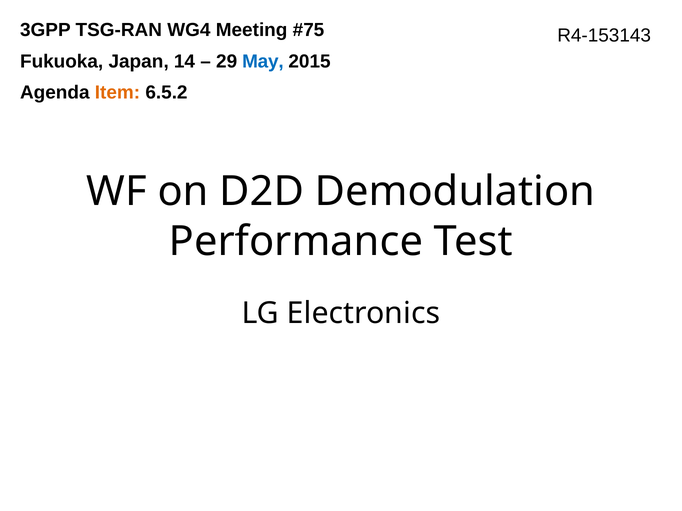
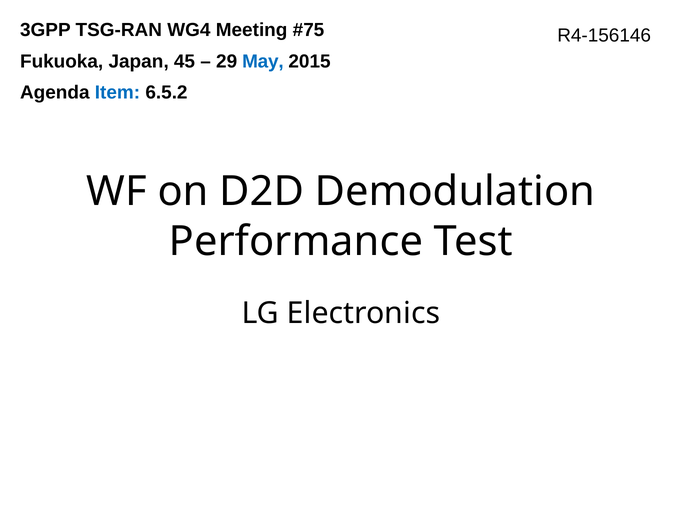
R4-153143: R4-153143 -> R4-156146
14: 14 -> 45
Item colour: orange -> blue
